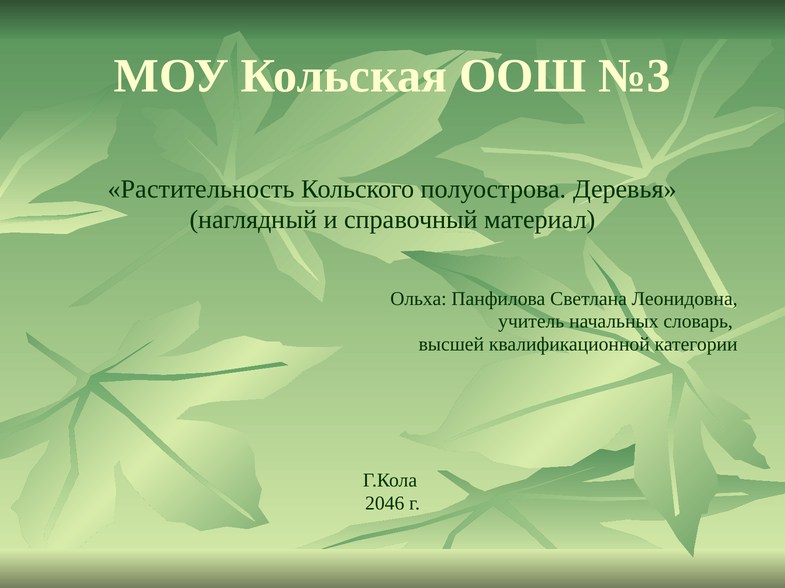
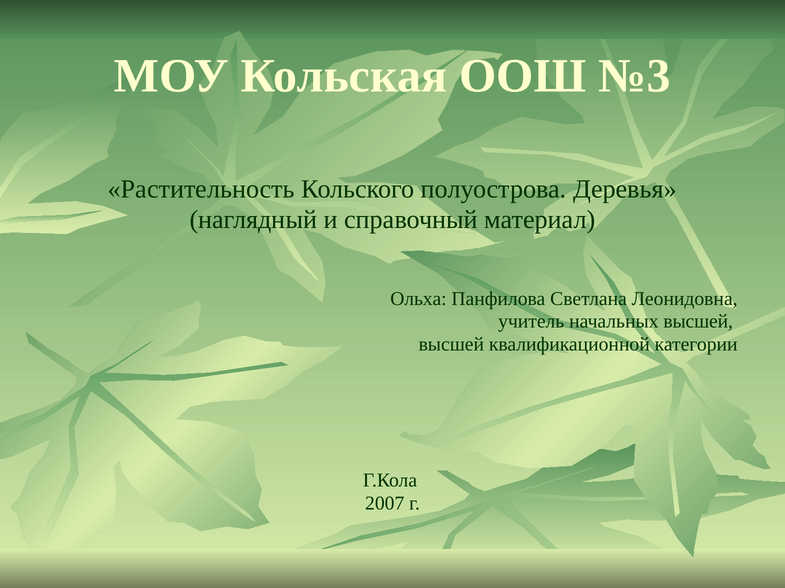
начальных словарь: словарь -> высшей
2046: 2046 -> 2007
